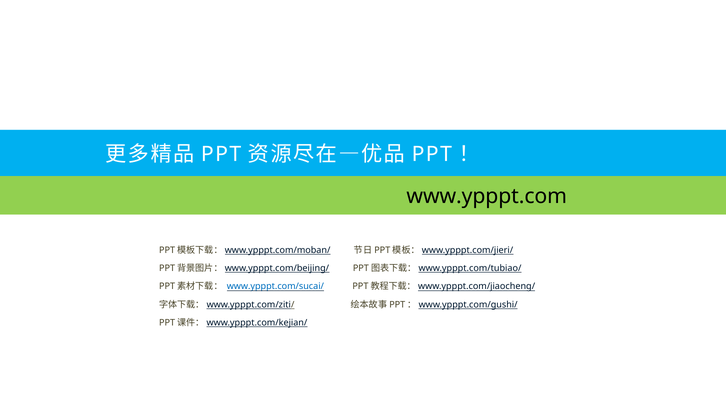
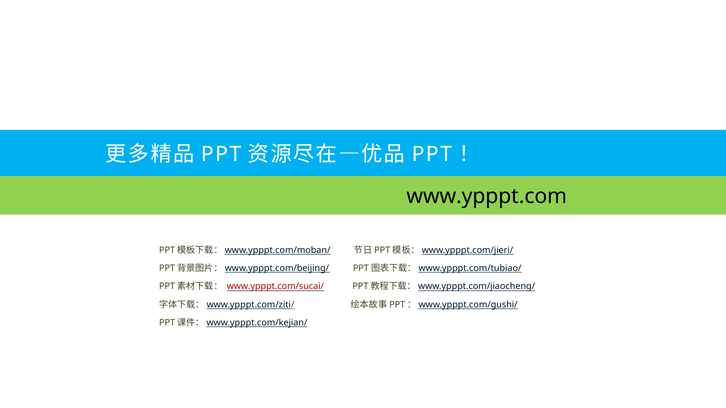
www.ypppt.com/sucai/ colour: blue -> red
